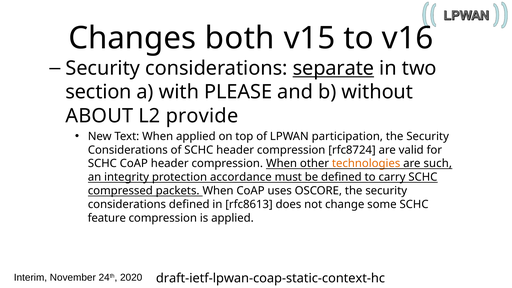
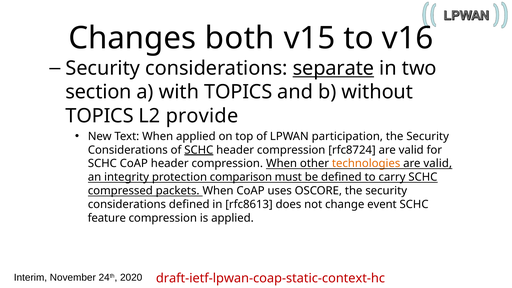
with PLEASE: PLEASE -> TOPICS
ABOUT at (99, 116): ABOUT -> TOPICS
SCHC at (199, 150) underline: none -> present
such at (438, 164): such -> valid
accordance: accordance -> comparison
some: some -> event
draft-ietf-lpwan-coap-static-context-hc colour: black -> red
